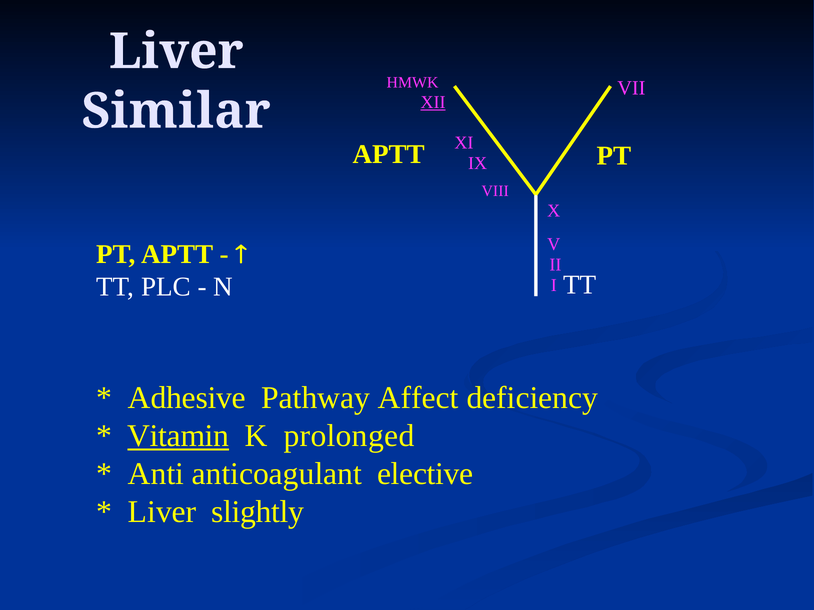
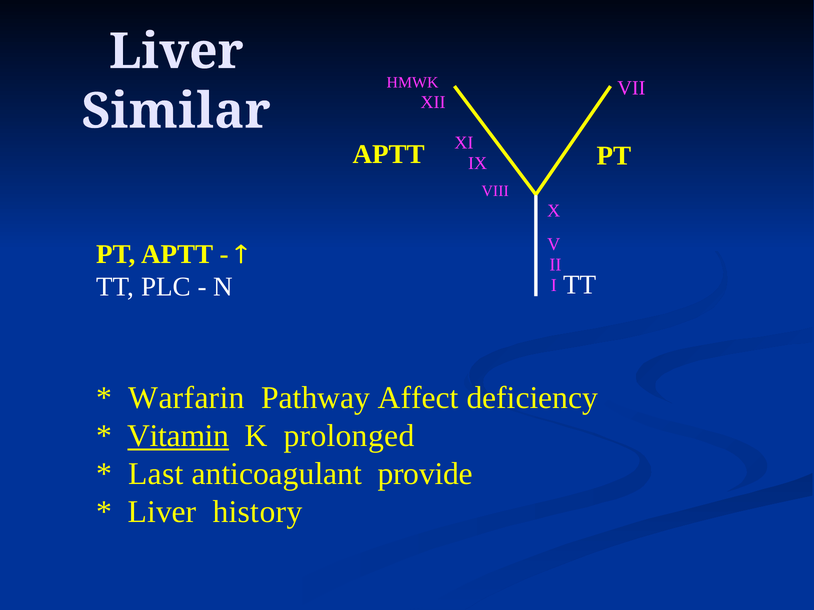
XII underline: present -> none
Adhesive: Adhesive -> Warfarin
Anti: Anti -> Last
elective: elective -> provide
slightly: slightly -> history
